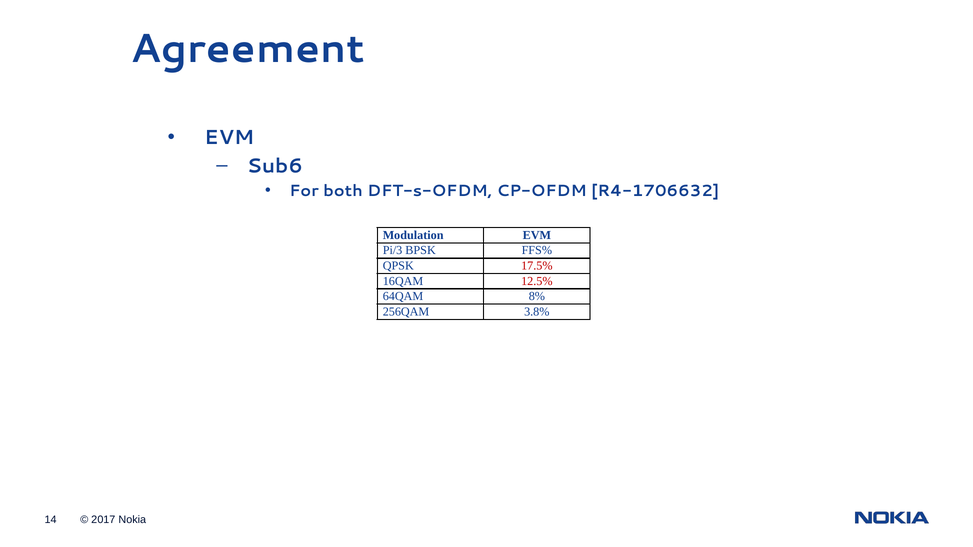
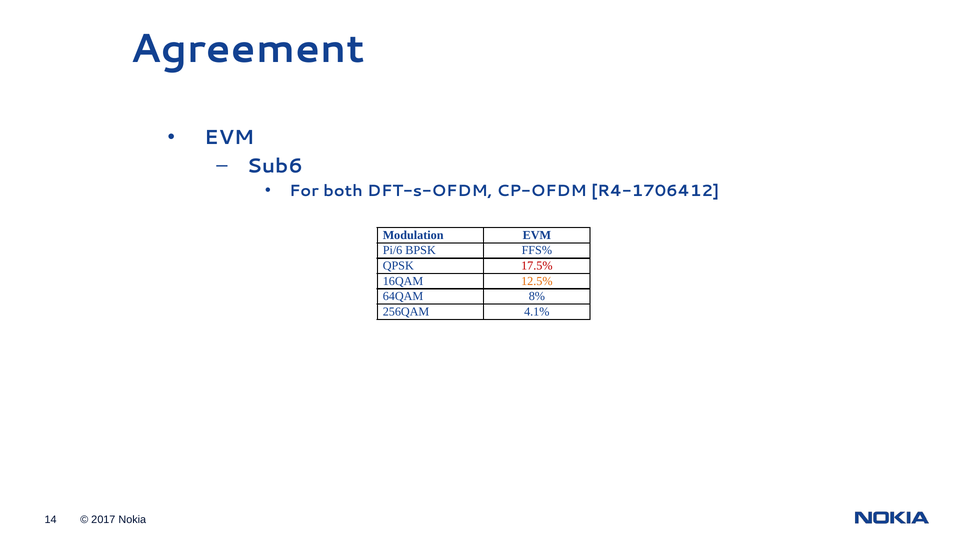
R4-1706632: R4-1706632 -> R4-1706412
Pi/3: Pi/3 -> Pi/6
12.5% colour: red -> orange
3.8%: 3.8% -> 4.1%
